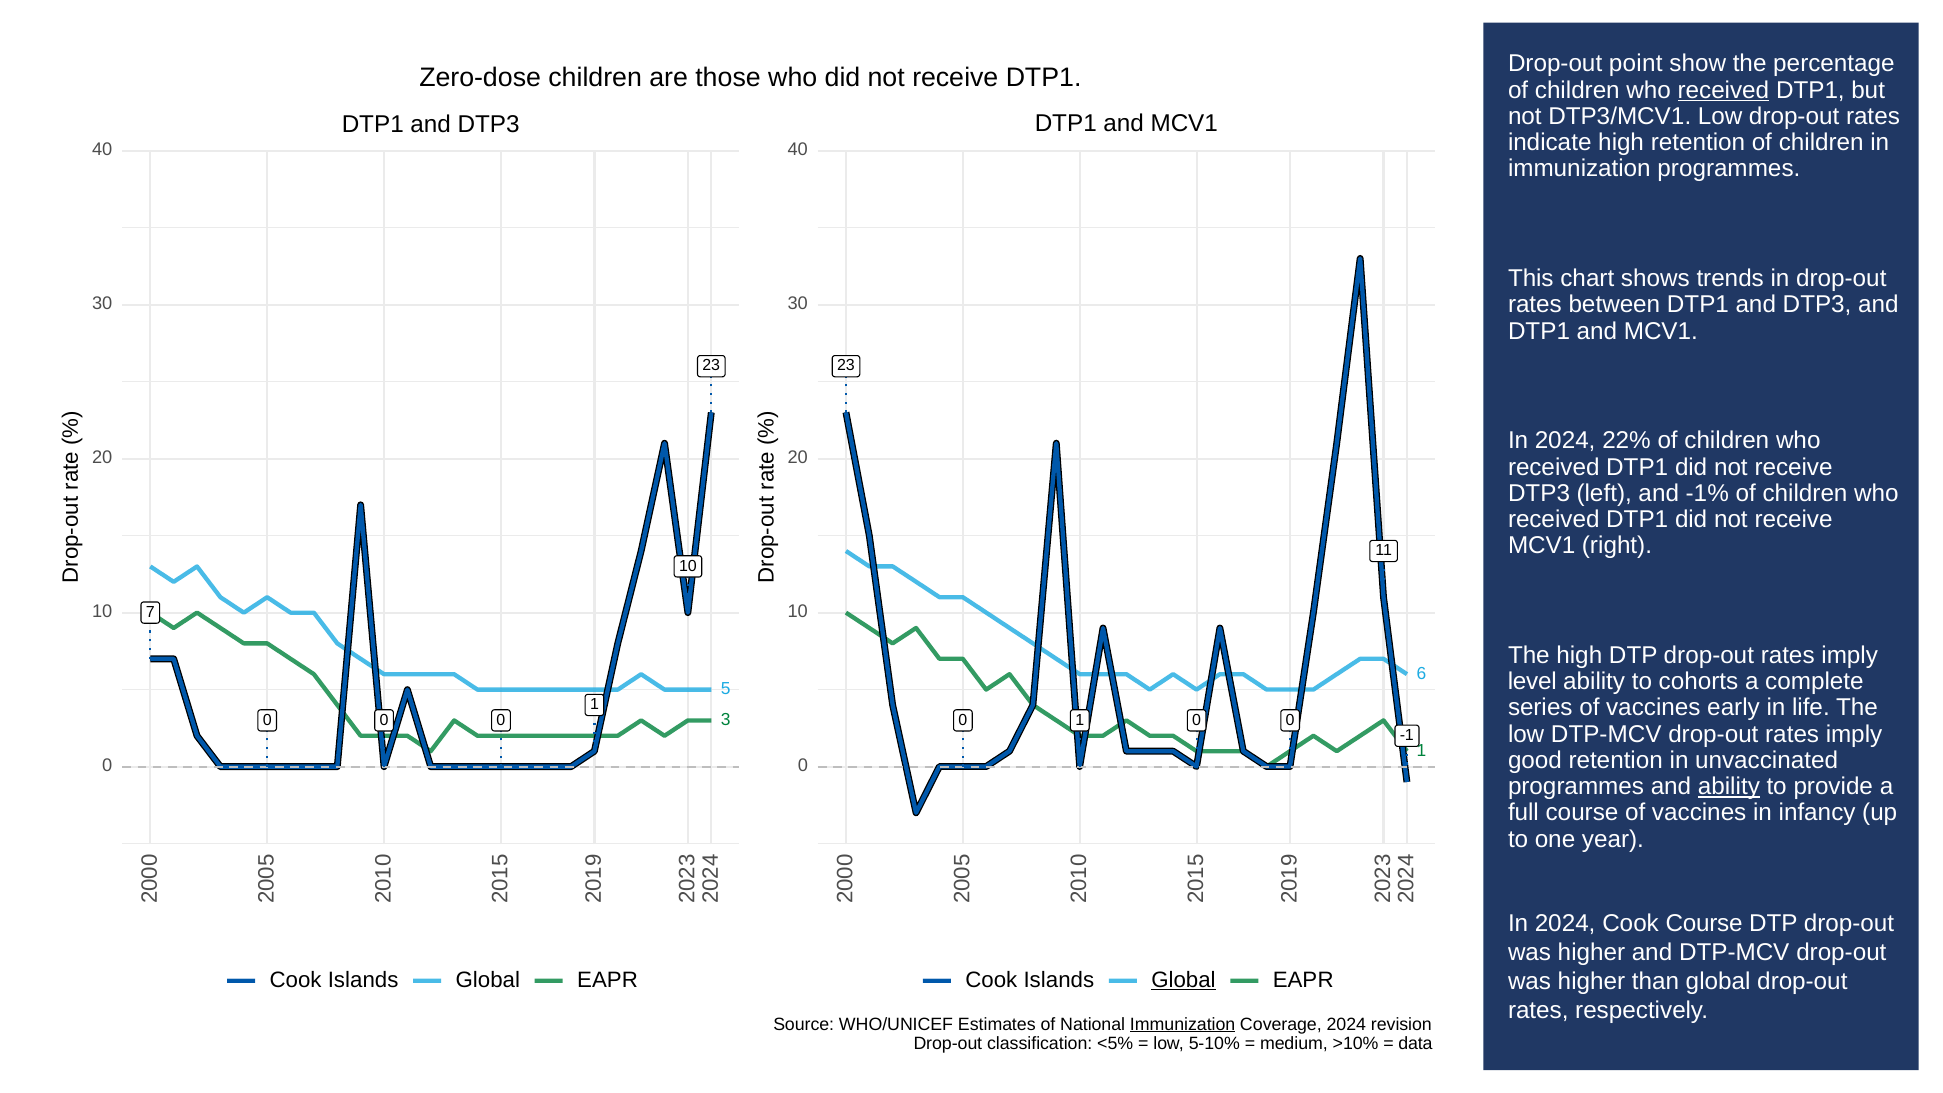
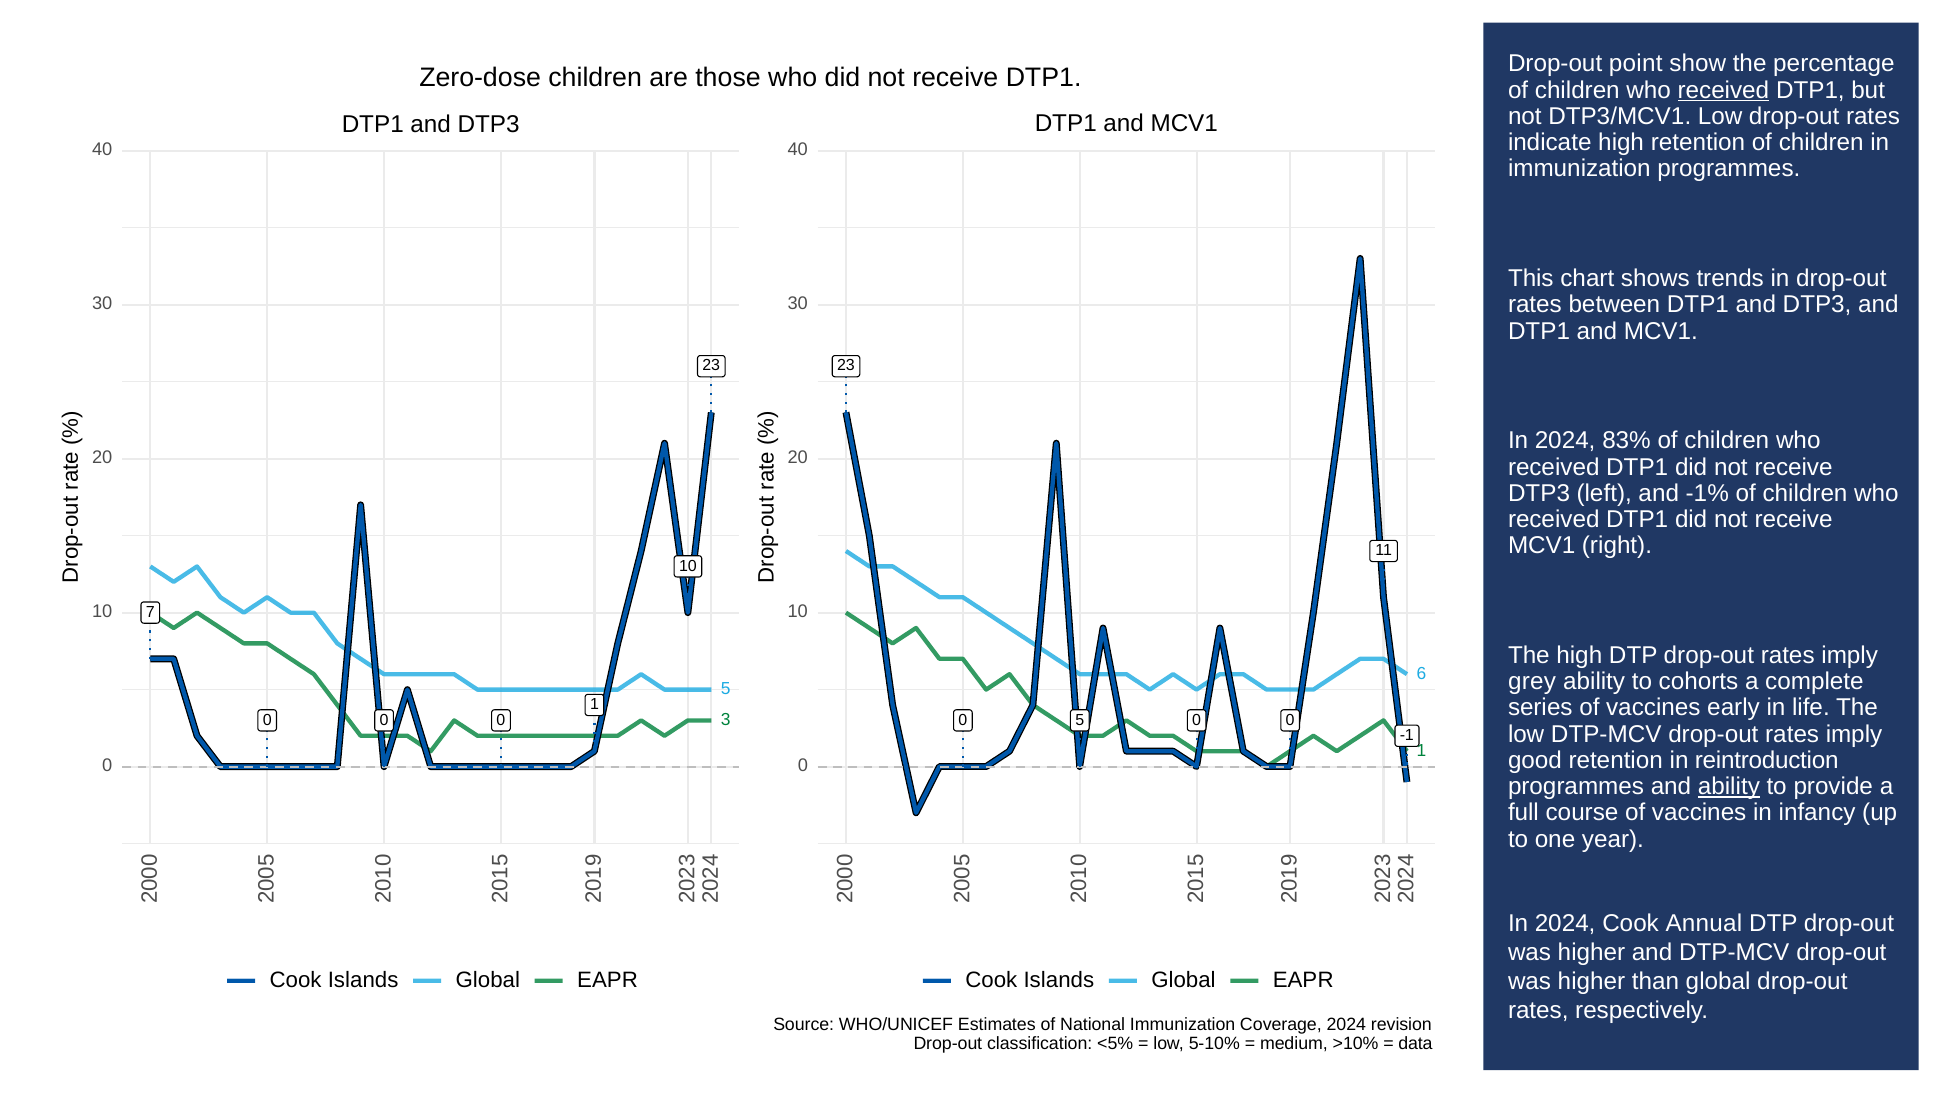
22%: 22% -> 83%
level: level -> grey
1 at (1080, 720): 1 -> 5
unvaccinated: unvaccinated -> reintroduction
Cook Course: Course -> Annual
Global at (1183, 980) underline: present -> none
Immunization at (1183, 1024) underline: present -> none
